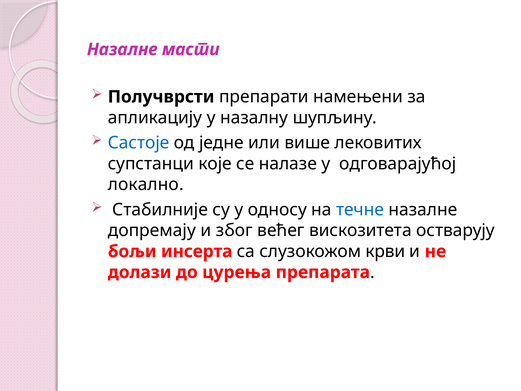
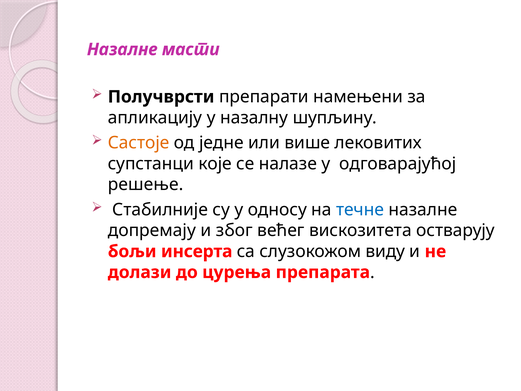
Састоје colour: blue -> orange
локално: локално -> решење
крви: крви -> виду
